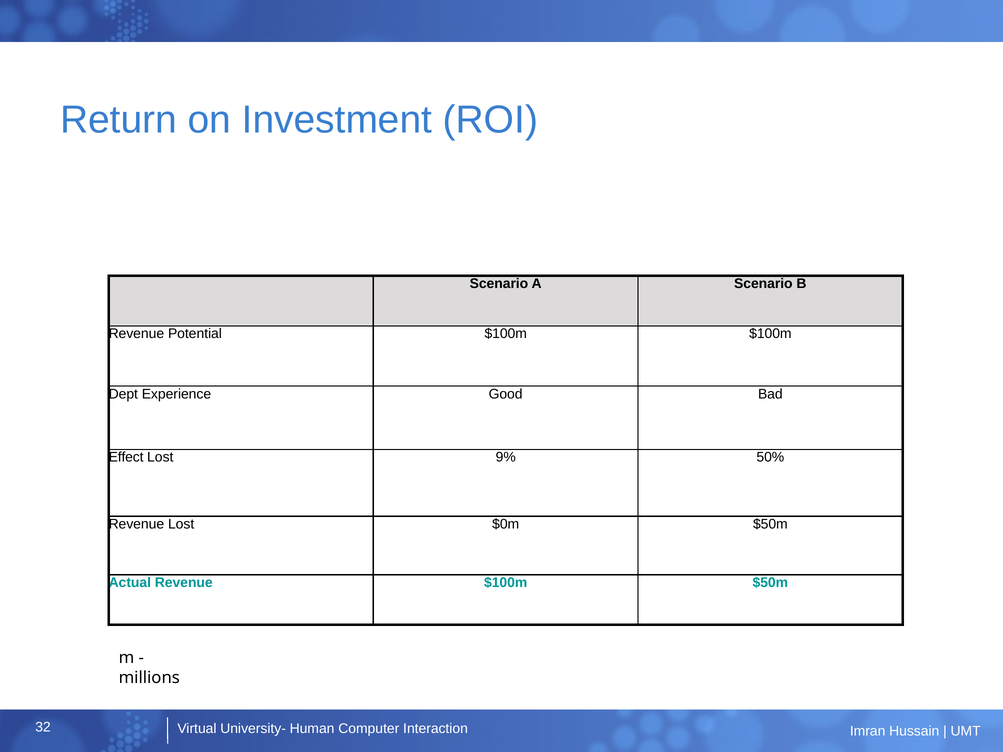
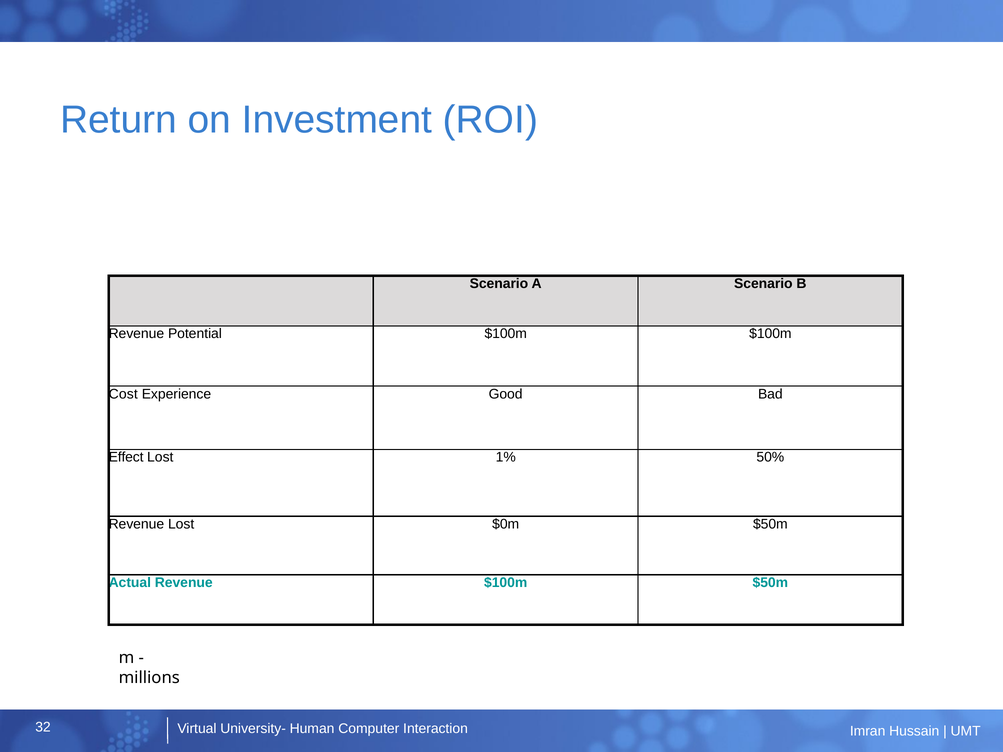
Dept: Dept -> Cost
9%: 9% -> 1%
